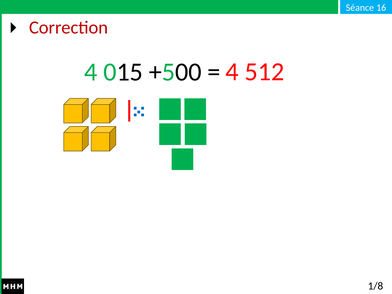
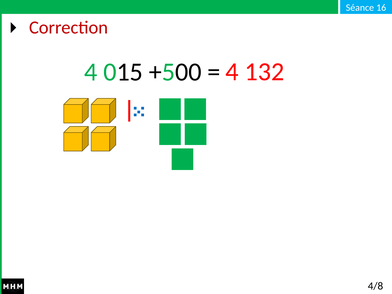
512: 512 -> 132
1/8: 1/8 -> 4/8
